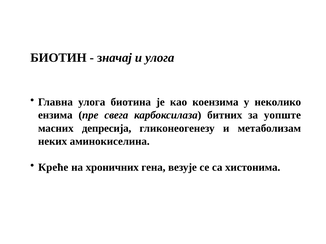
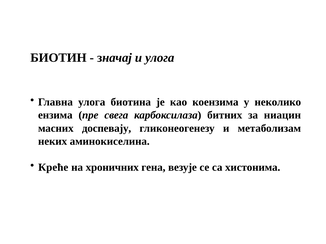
уопште: уопште -> ниацин
депресија: депресија -> доспевају
